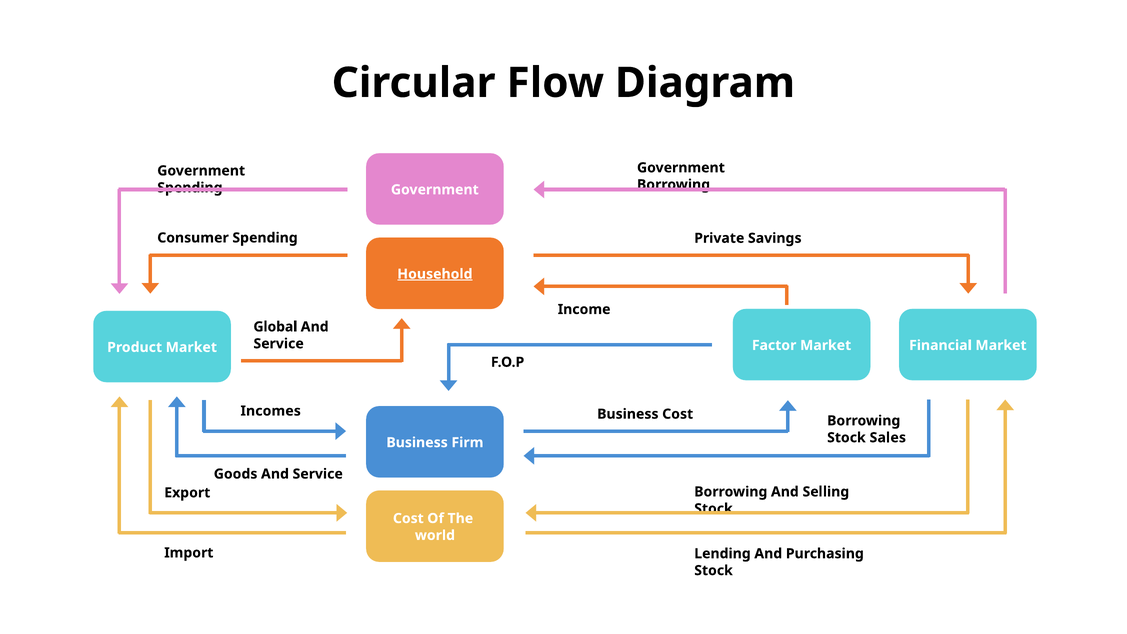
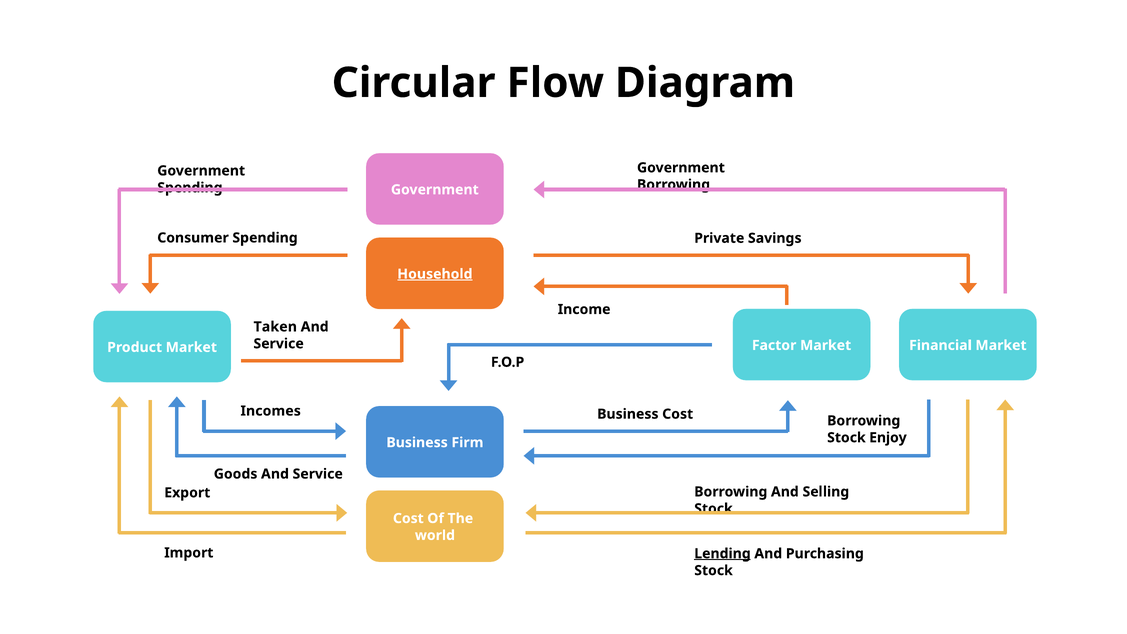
Global: Global -> Taken
Sales: Sales -> Enjoy
Lending underline: none -> present
